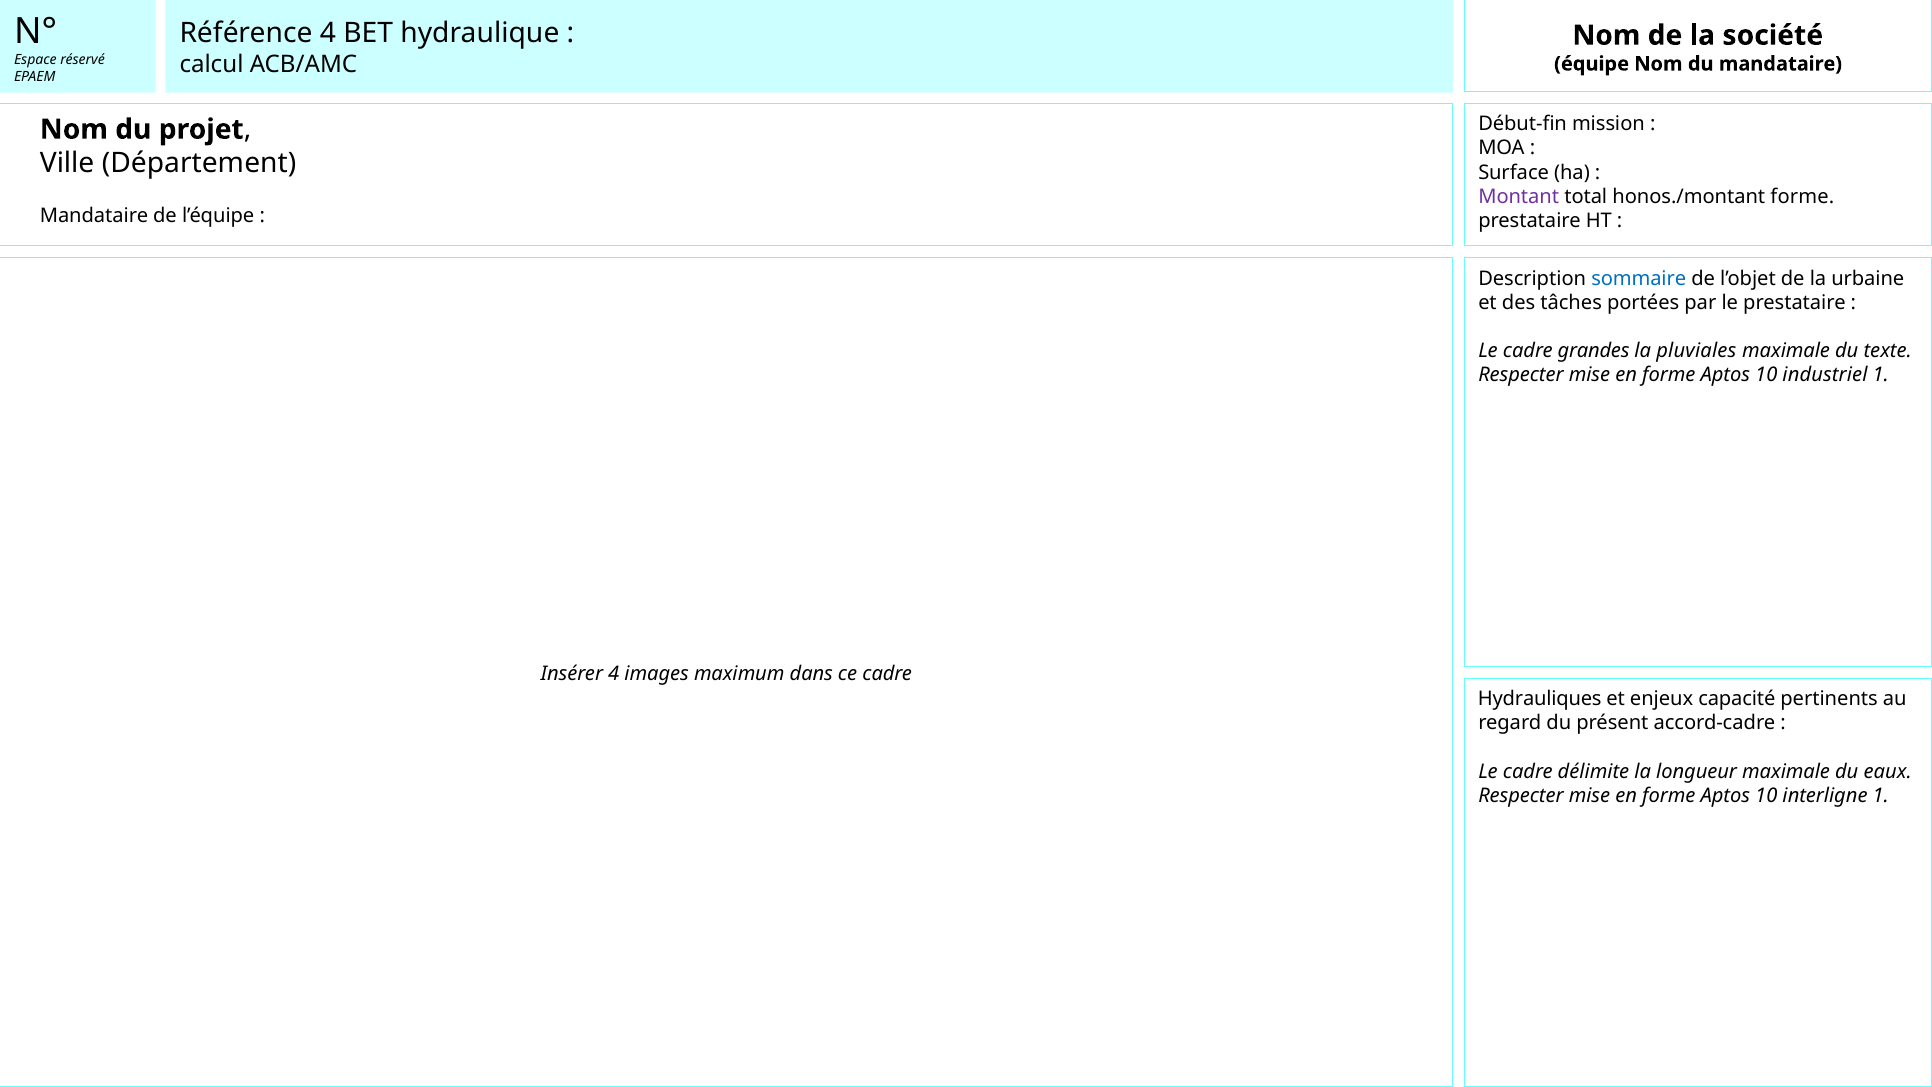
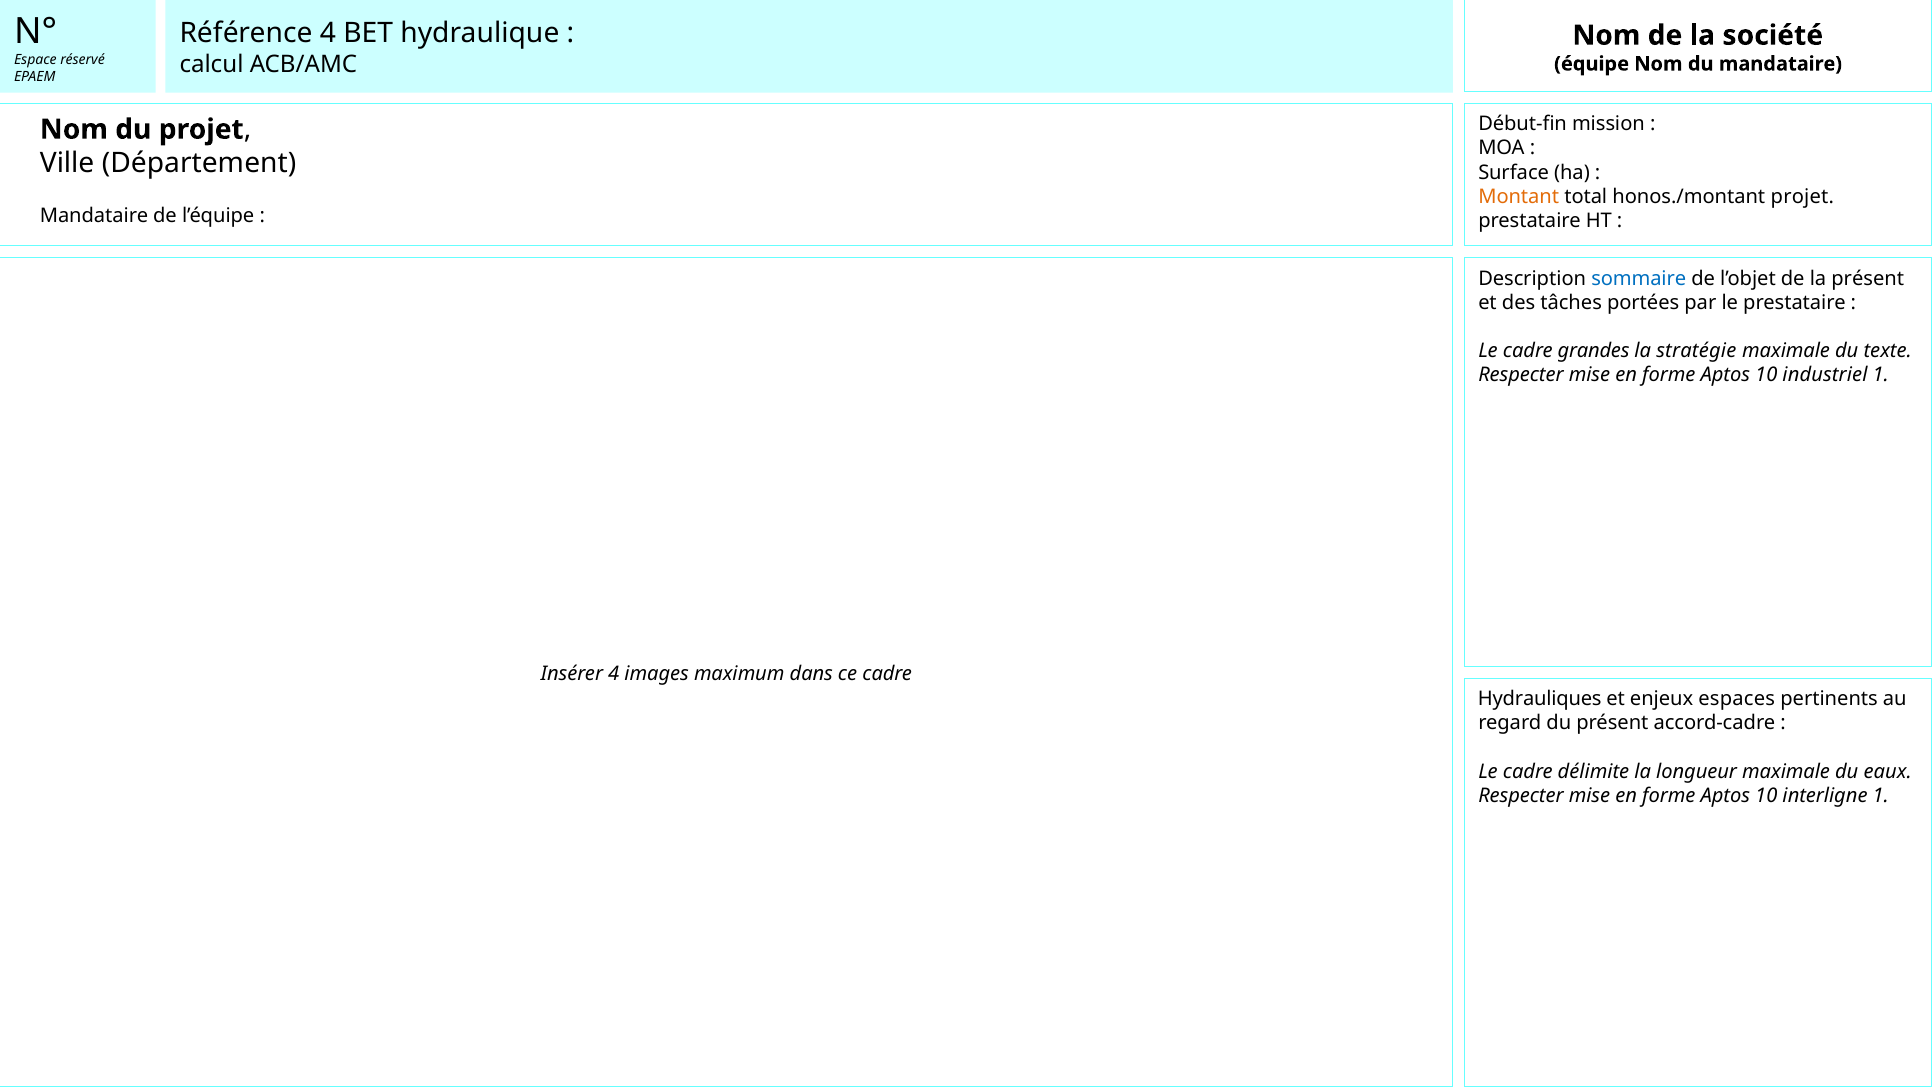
Montant colour: purple -> orange
honos./montant forme: forme -> projet
la urbaine: urbaine -> présent
pluviales: pluviales -> stratégie
capacité: capacité -> espaces
